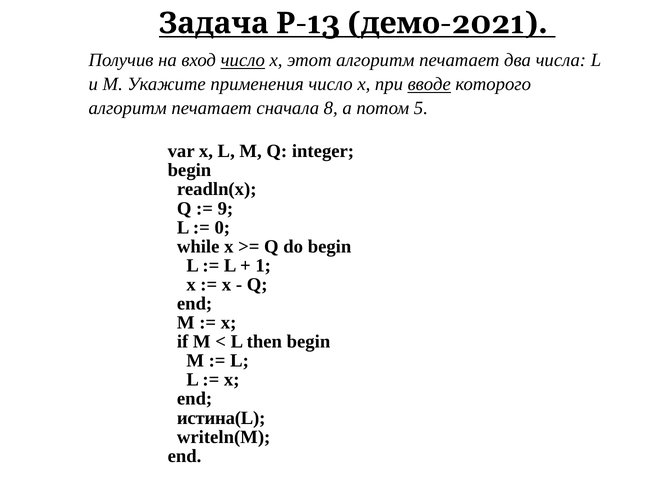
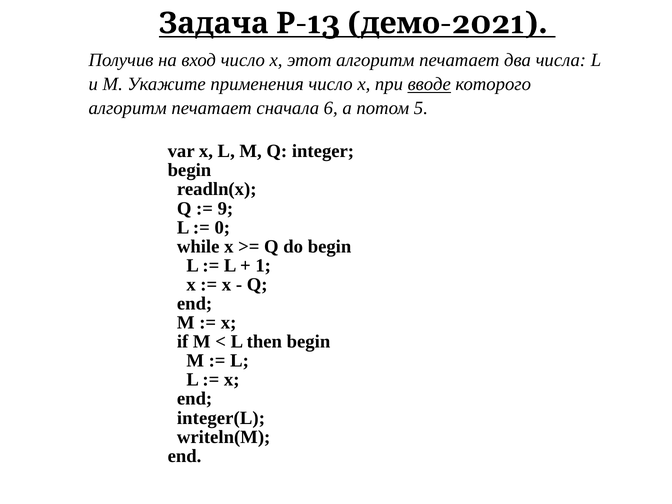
число at (243, 60) underline: present -> none
8: 8 -> 6
истина(L: истина(L -> integer(L
